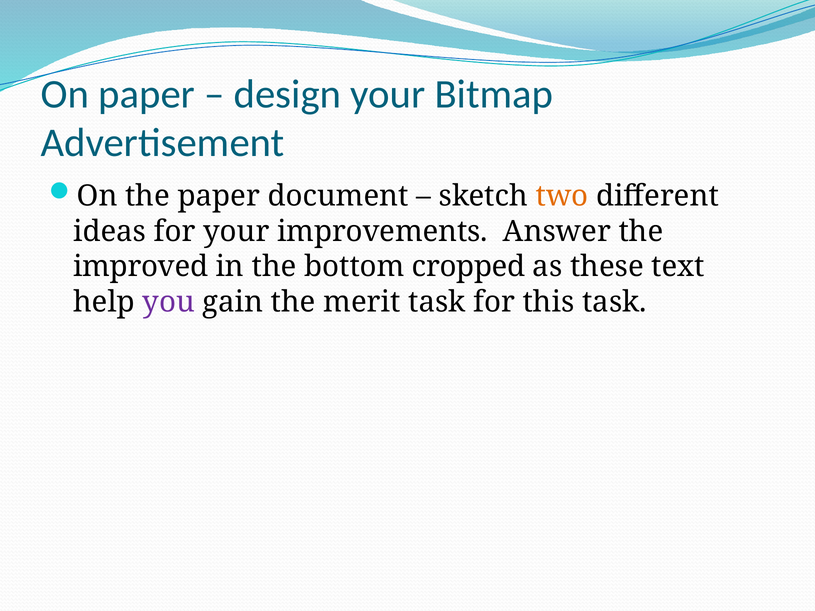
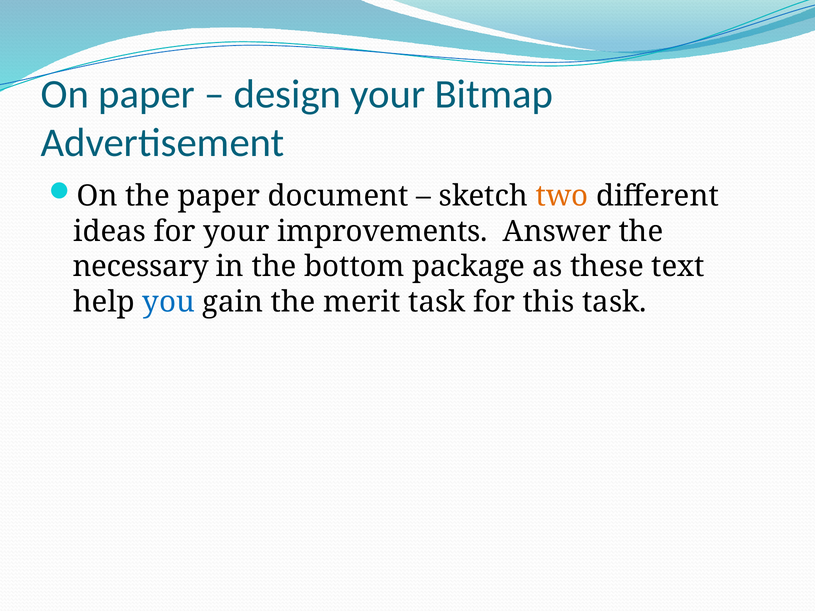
improved: improved -> necessary
cropped: cropped -> package
you colour: purple -> blue
